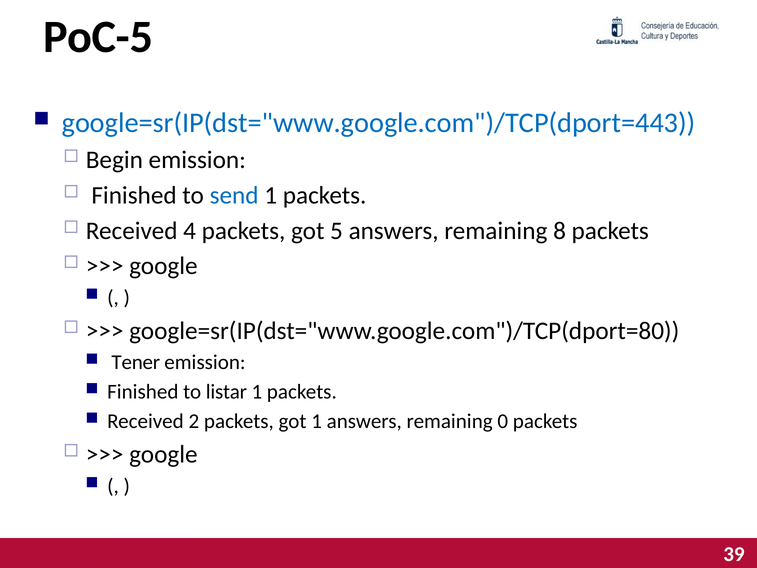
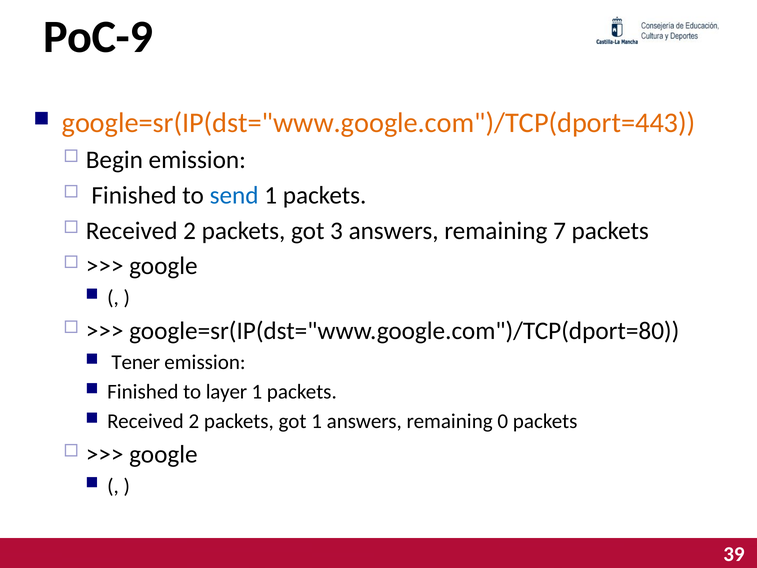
PoC-5: PoC-5 -> PoC-9
google=sr(IP(dst="www.google.com")/TCP(dport=443 colour: blue -> orange
4 at (190, 231): 4 -> 2
5: 5 -> 3
8: 8 -> 7
listar: listar -> layer
